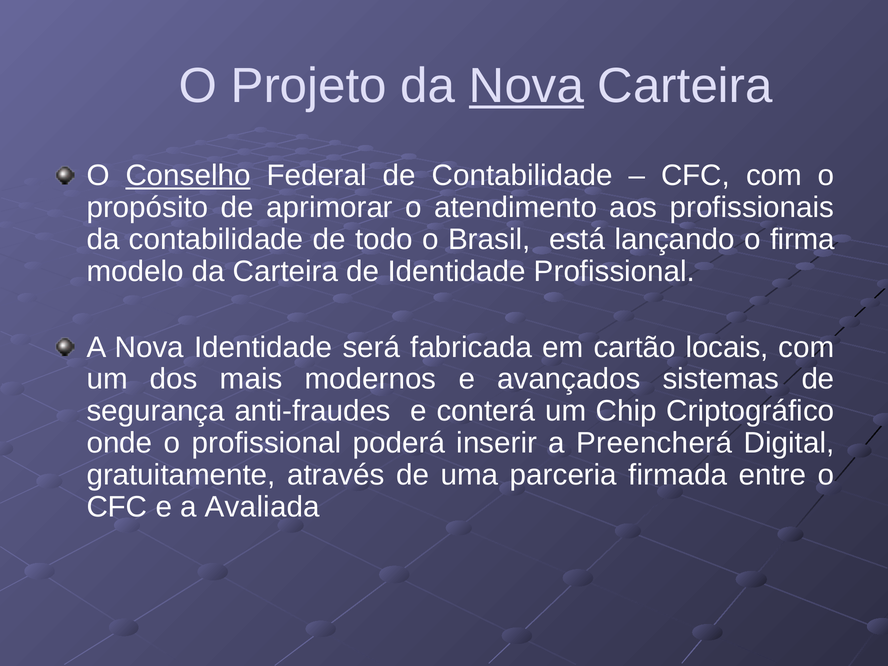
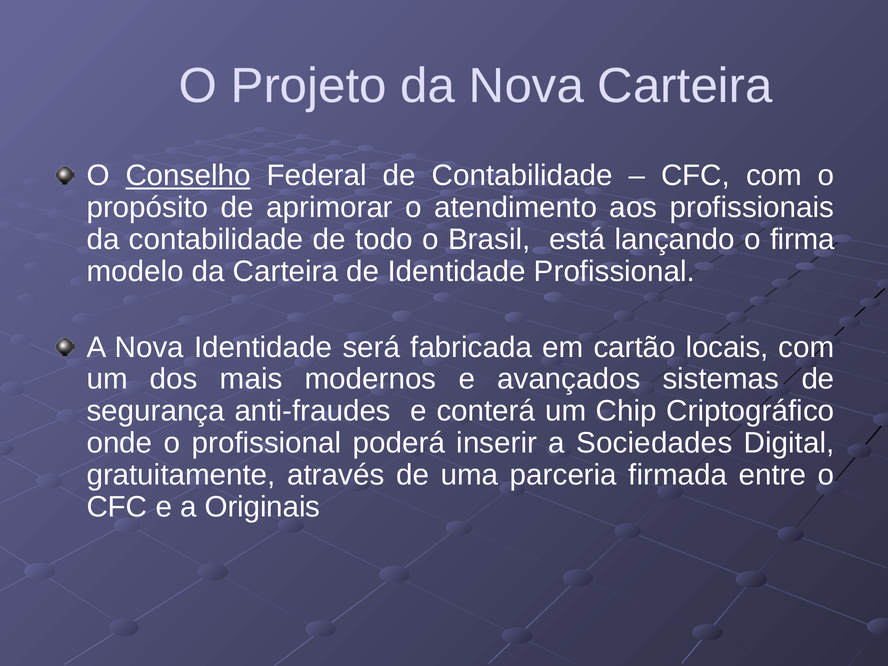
Nova at (526, 86) underline: present -> none
Preencherá: Preencherá -> Sociedades
Avaliada: Avaliada -> Originais
